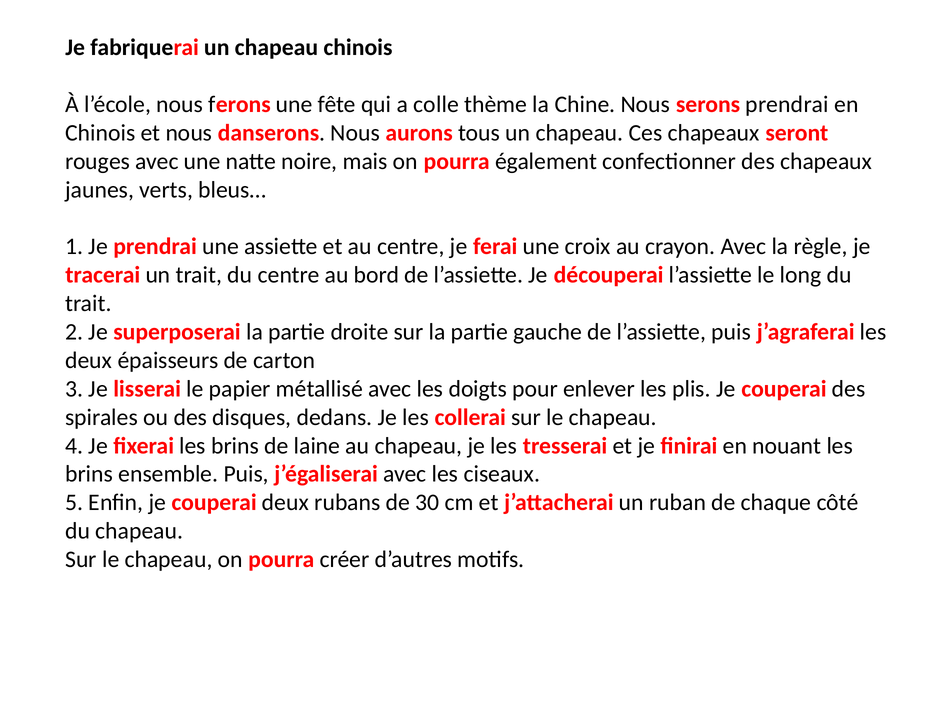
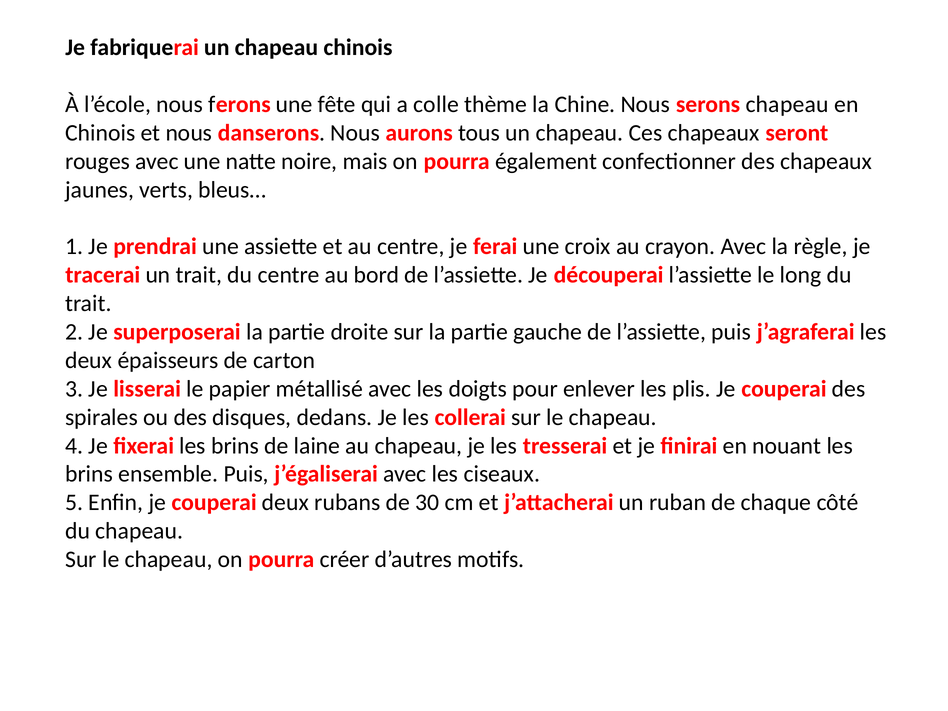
serons prendrai: prendrai -> chapeau
